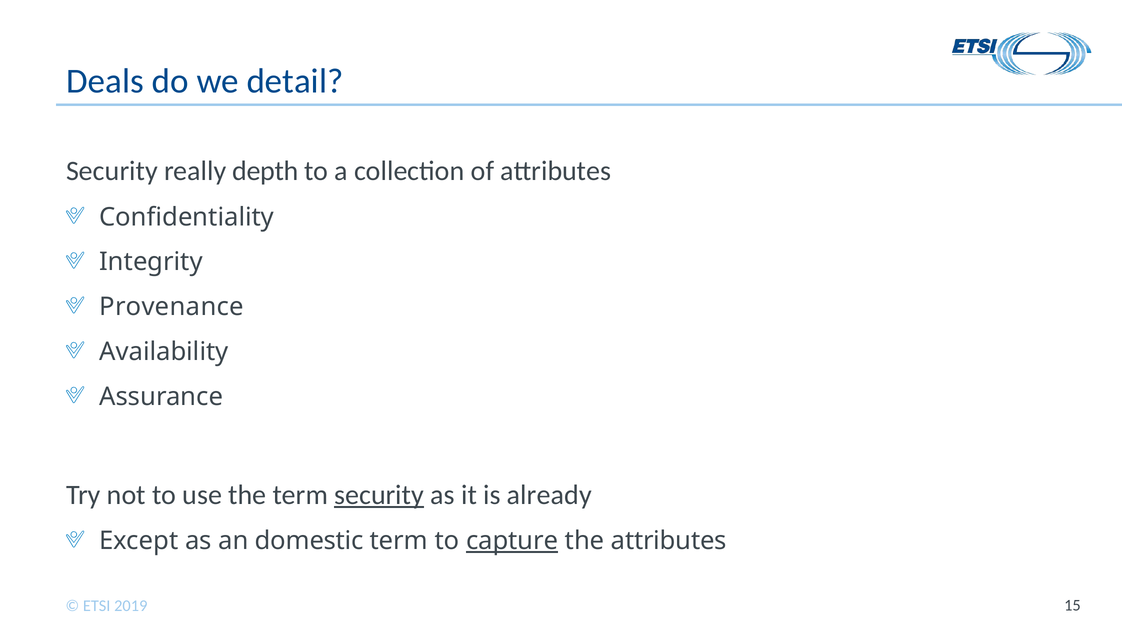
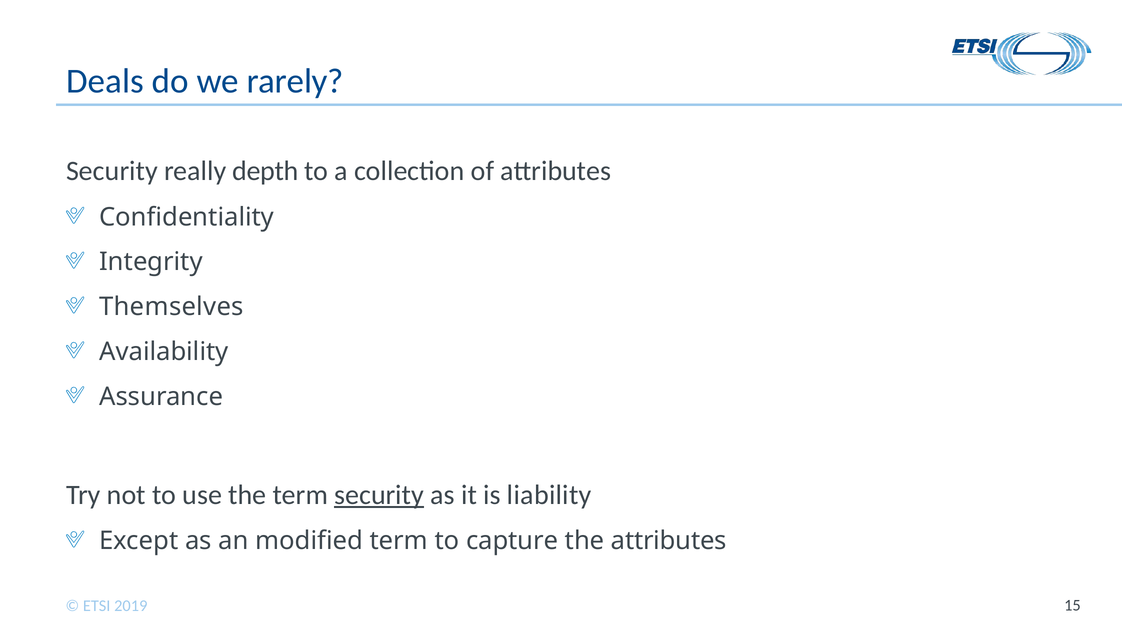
detail: detail -> rarely
Provenance: Provenance -> Themselves
already: already -> liability
domestic: domestic -> modified
capture underline: present -> none
